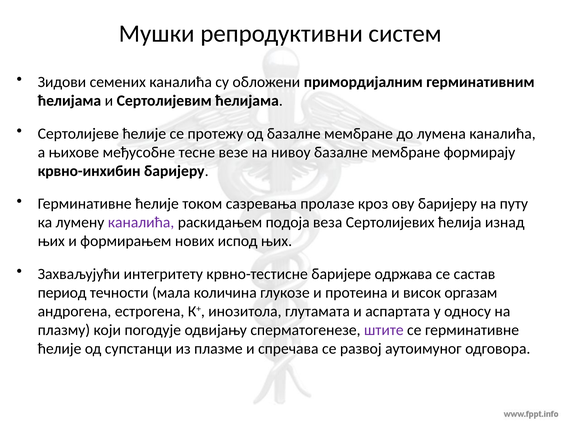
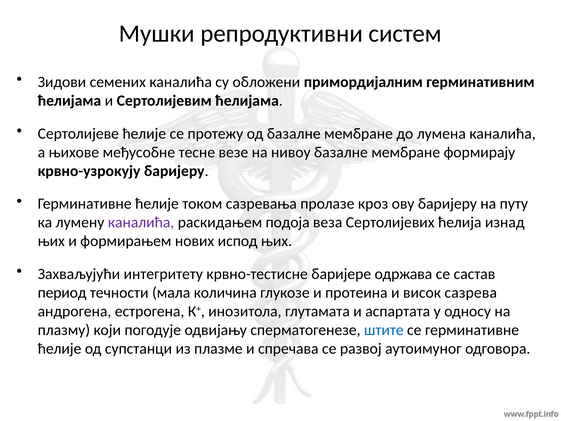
крвно-инхибин: крвно-инхибин -> крвно-узрокују
оргазам: оргазам -> сазрева
штите colour: purple -> blue
